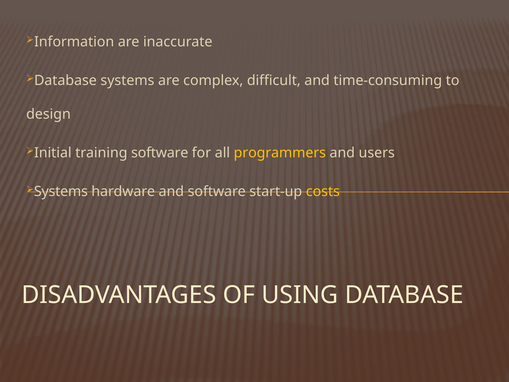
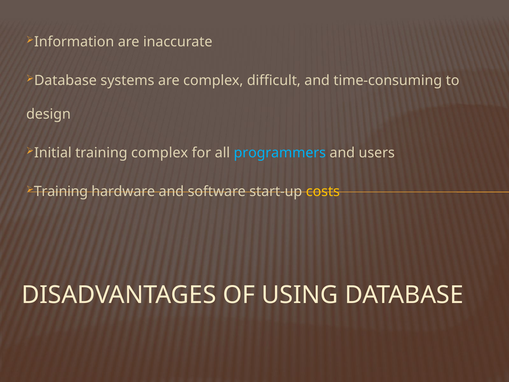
training software: software -> complex
programmers colour: yellow -> light blue
Systems at (61, 192): Systems -> Training
